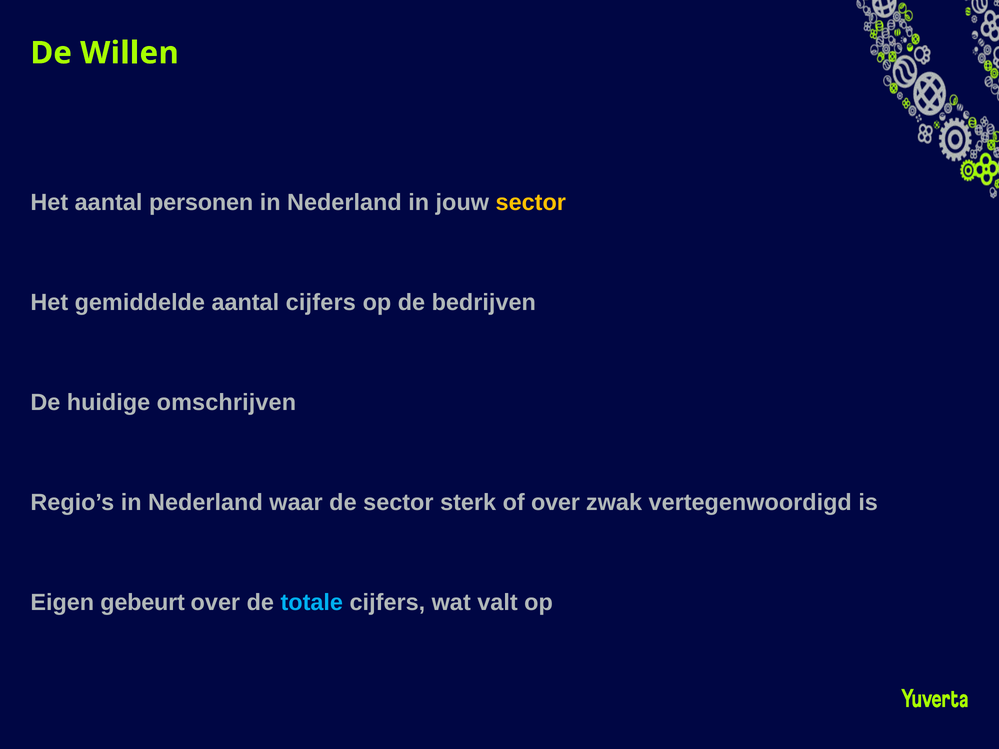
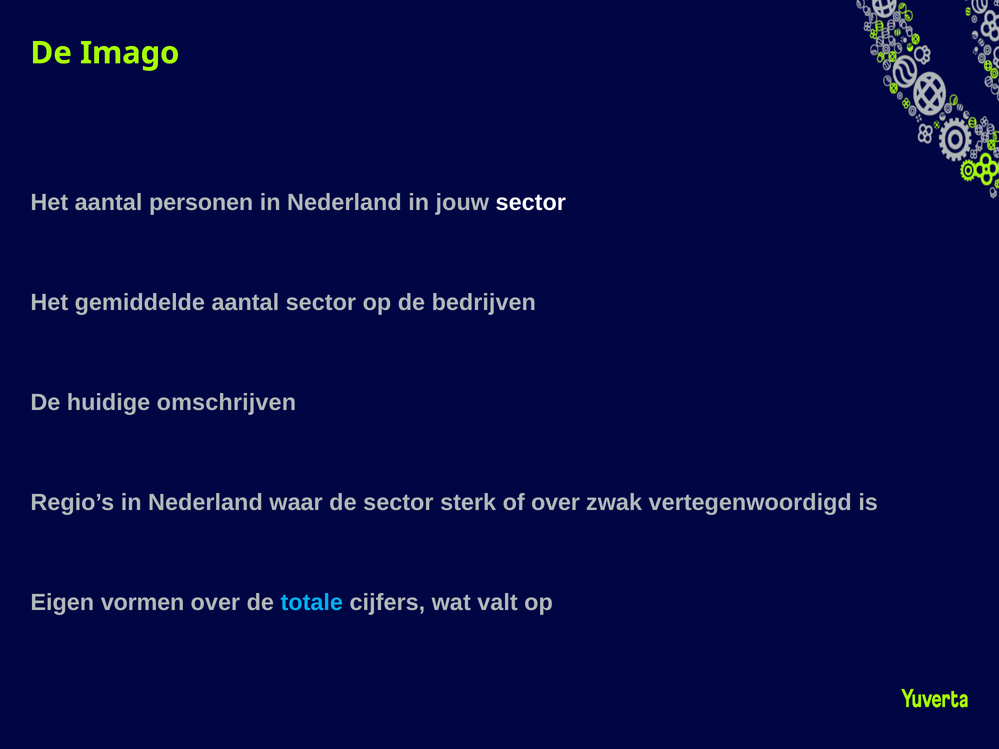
Willen: Willen -> Imago
sector at (531, 203) colour: yellow -> white
aantal cijfers: cijfers -> sector
gebeurt: gebeurt -> vormen
